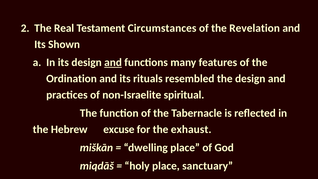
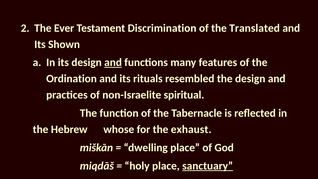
Real: Real -> Ever
Circumstances: Circumstances -> Discrimination
Revelation: Revelation -> Translated
excuse: excuse -> whose
sanctuary underline: none -> present
